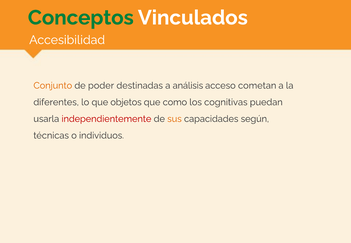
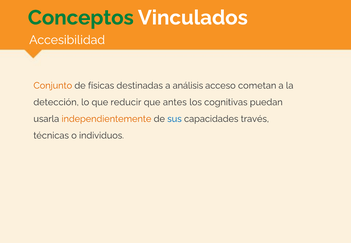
poder: poder -> físicas
diferentes: diferentes -> detección
objetos: objetos -> reducir
como: como -> antes
independientemente colour: red -> orange
sus colour: orange -> blue
según: según -> través
